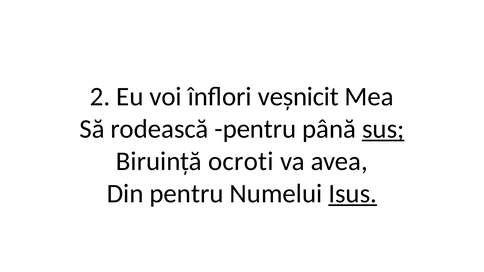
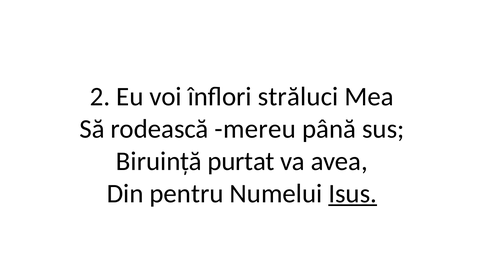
veșnicit: veșnicit -> străluci
rodească pentru: pentru -> mereu
sus underline: present -> none
ocroti: ocroti -> purtat
